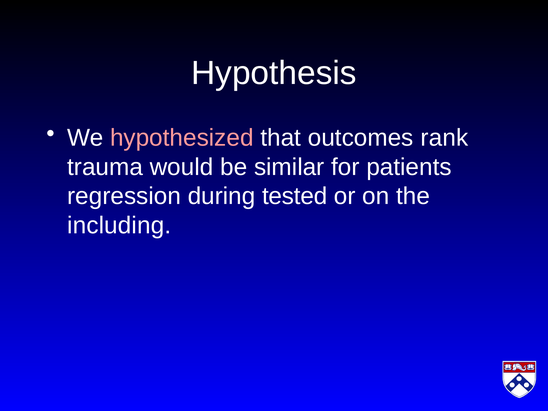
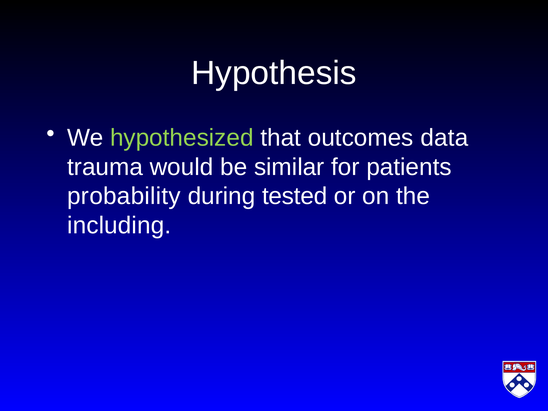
hypothesized colour: pink -> light green
rank: rank -> data
regression: regression -> probability
